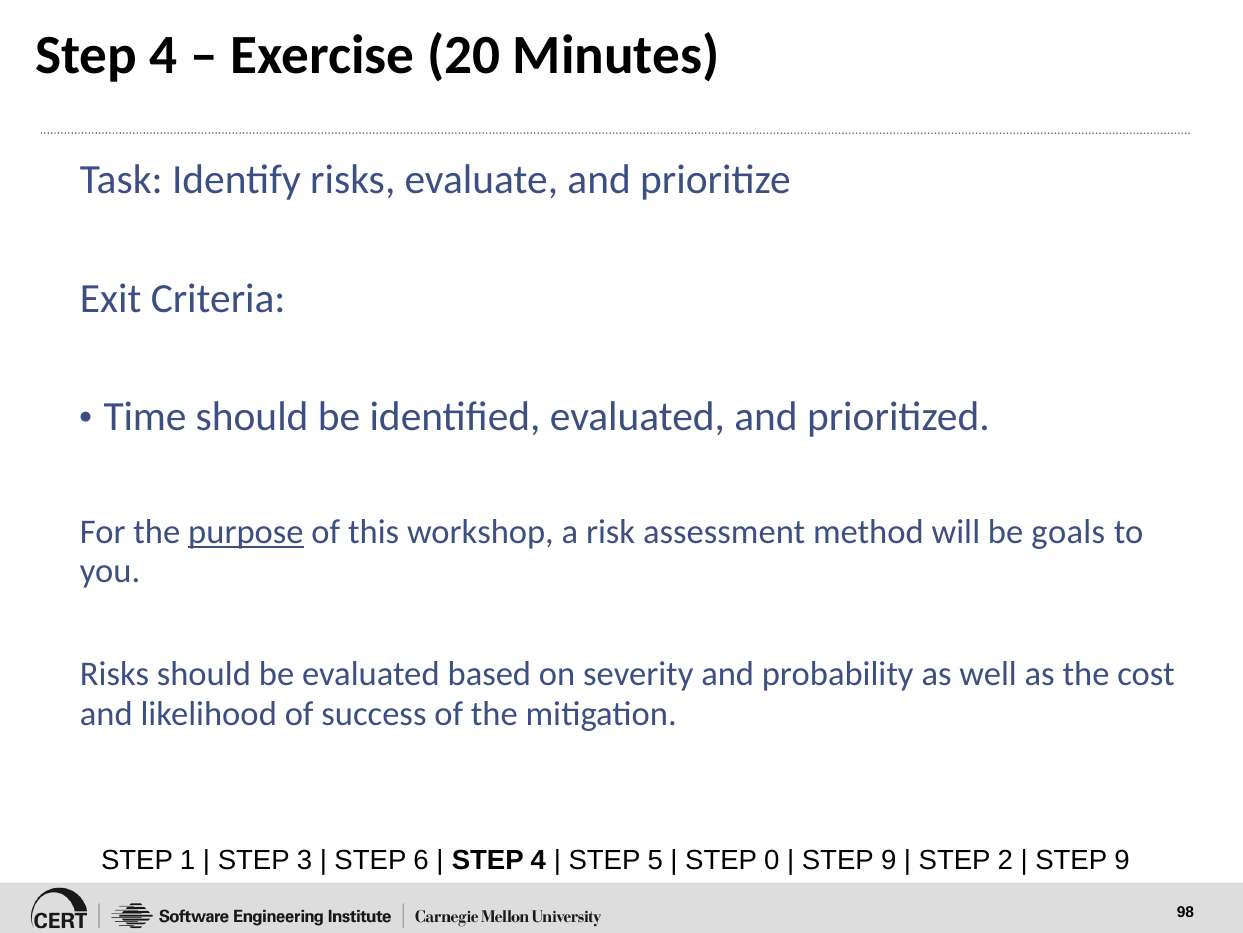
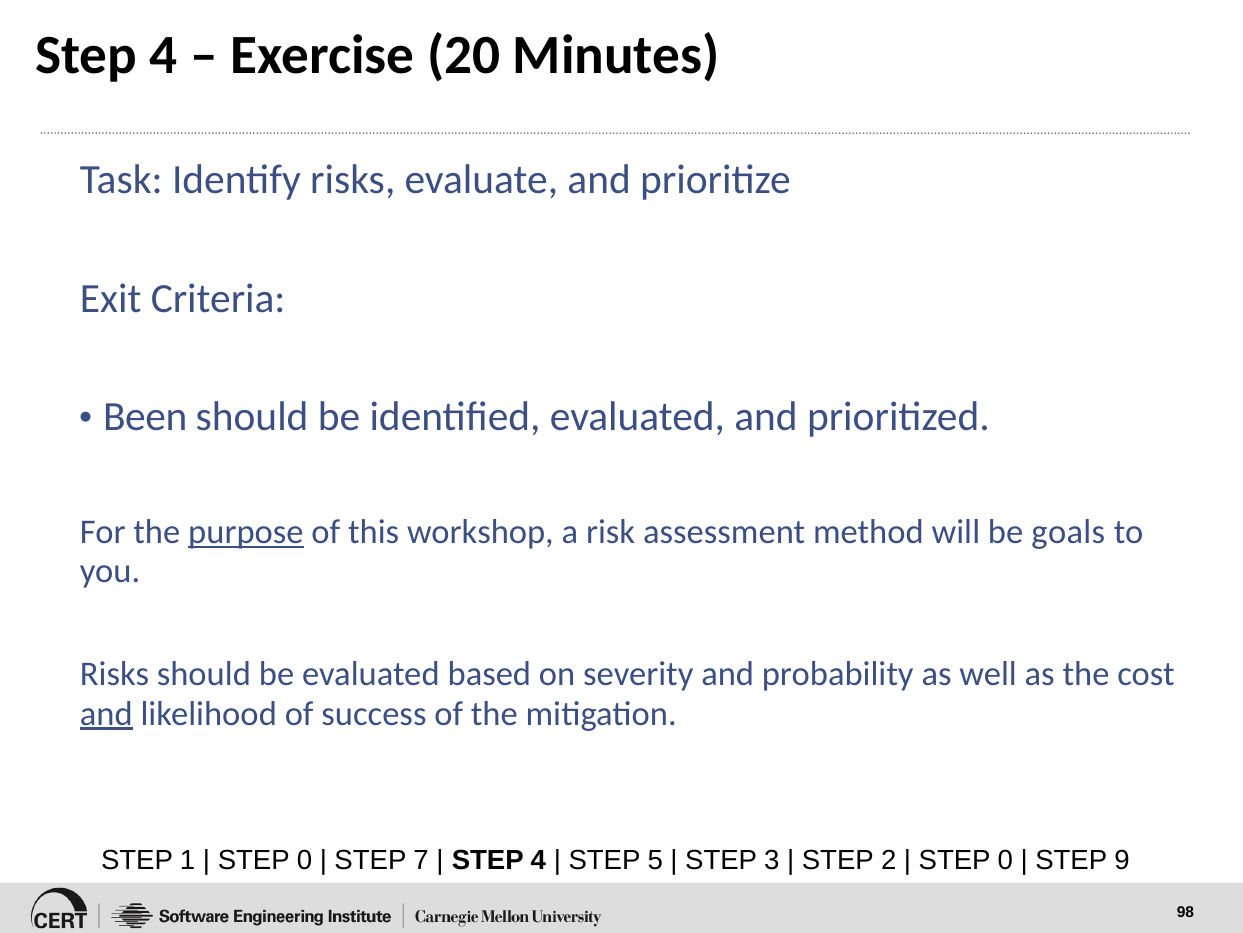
Time: Time -> Been
and at (106, 713) underline: none -> present
3 at (304, 859): 3 -> 0
6: 6 -> 7
0: 0 -> 3
9 at (889, 859): 9 -> 2
2 at (1005, 859): 2 -> 0
